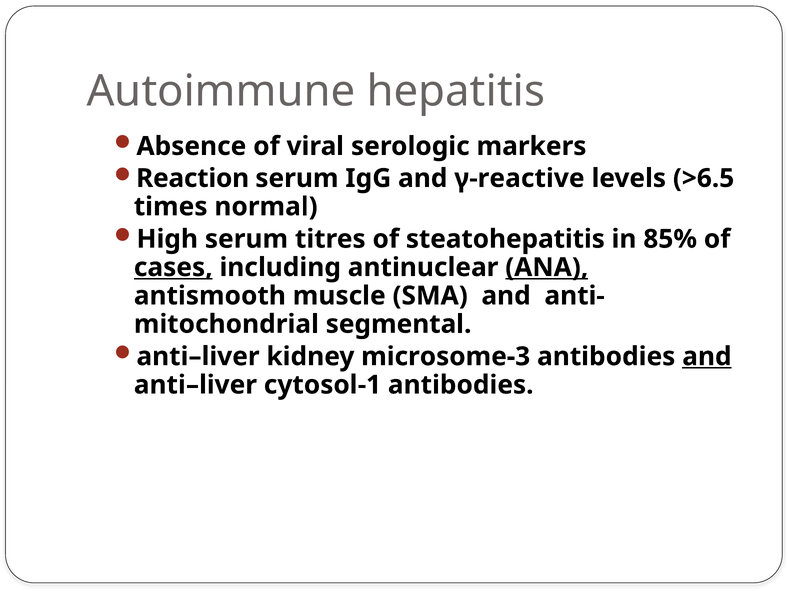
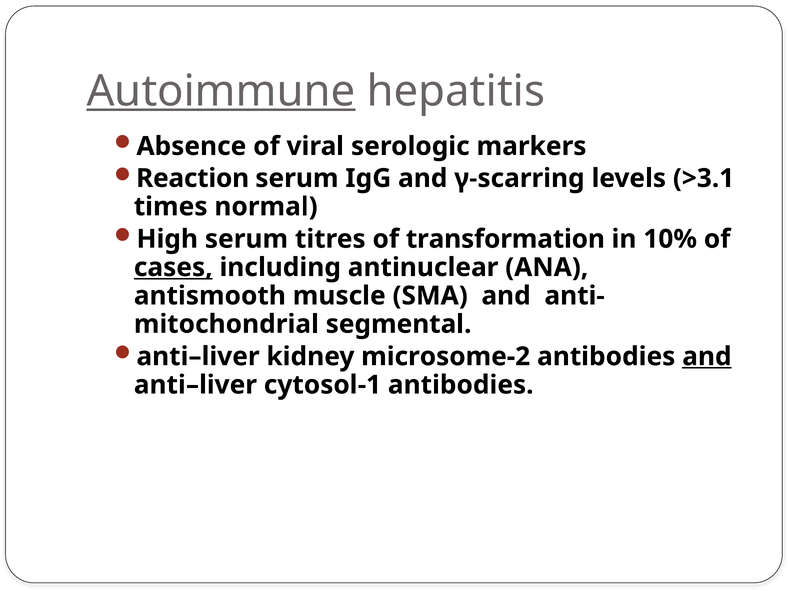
Autoimmune underline: none -> present
γ-reactive: γ-reactive -> γ-scarring
>6.5: >6.5 -> >3.1
steatohepatitis: steatohepatitis -> transformation
85%: 85% -> 10%
ANA underline: present -> none
microsome-3: microsome-3 -> microsome-2
